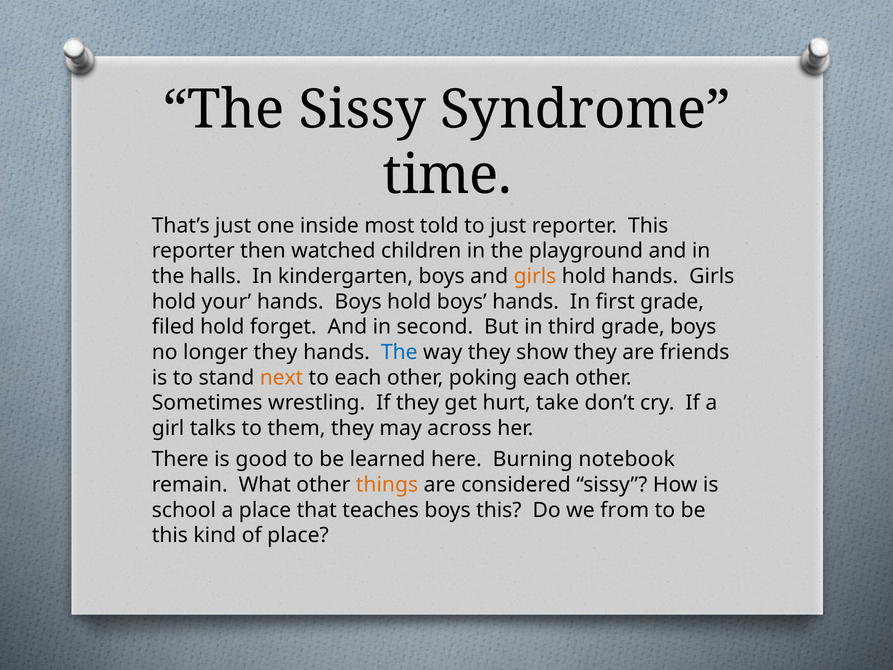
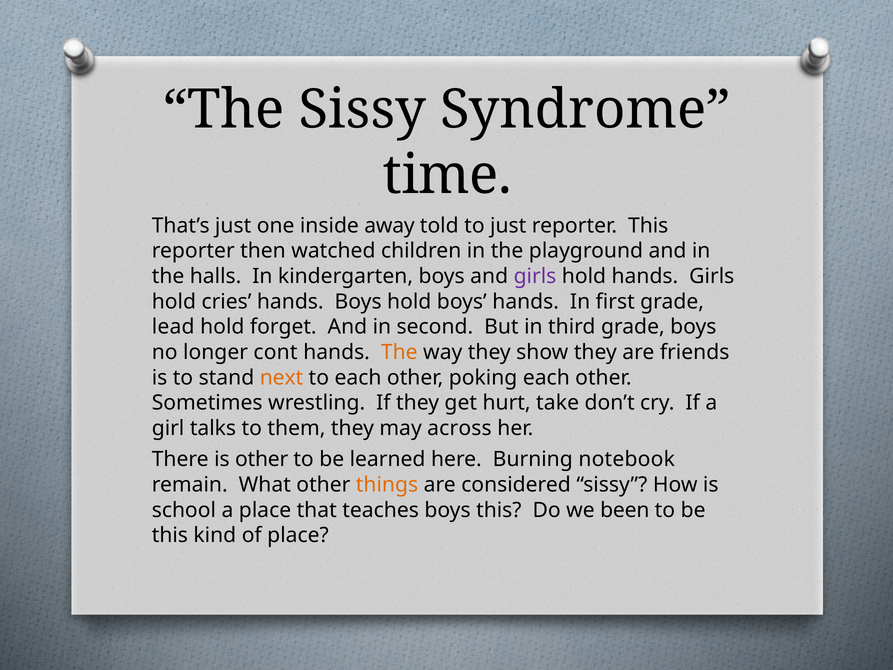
most: most -> away
girls at (535, 276) colour: orange -> purple
your: your -> cries
filed: filed -> lead
longer they: they -> cont
The at (399, 352) colour: blue -> orange
is good: good -> other
from: from -> been
